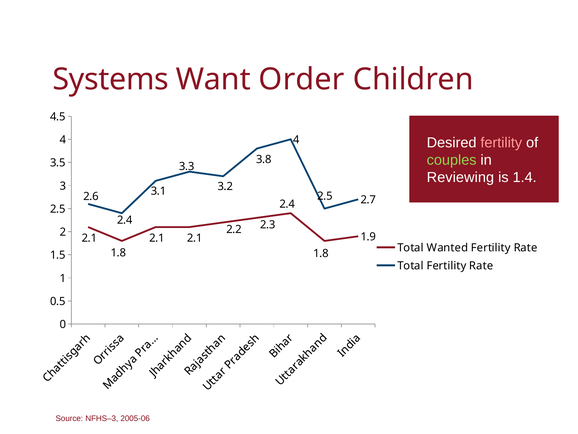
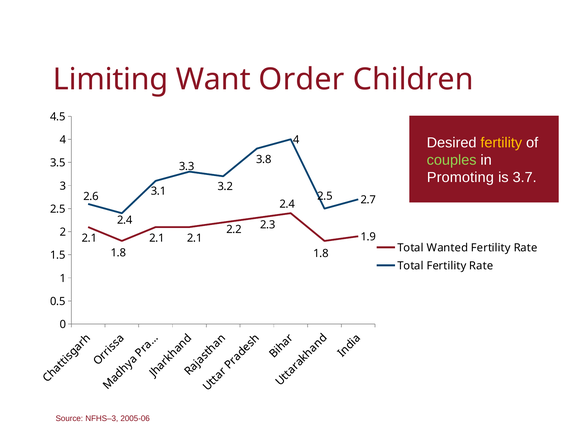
Systems: Systems -> Limiting
fertility at (501, 143) colour: pink -> yellow
Reviewing: Reviewing -> Promoting
1.4: 1.4 -> 3.7
